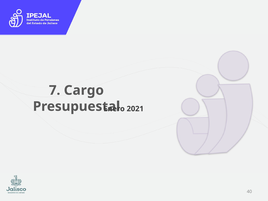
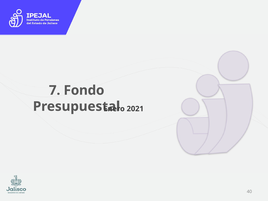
Cargo: Cargo -> Fondo
